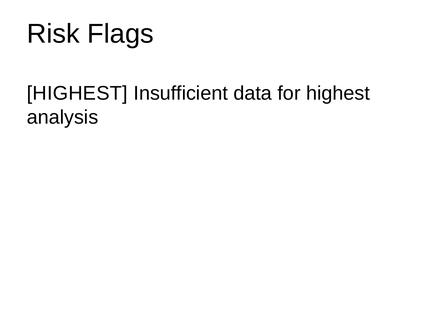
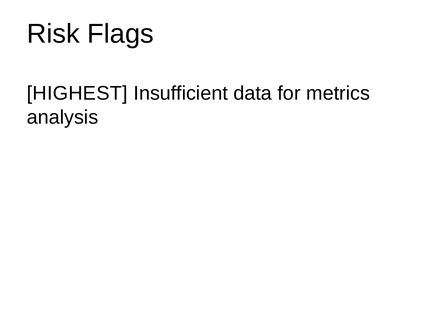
for highest: highest -> metrics
